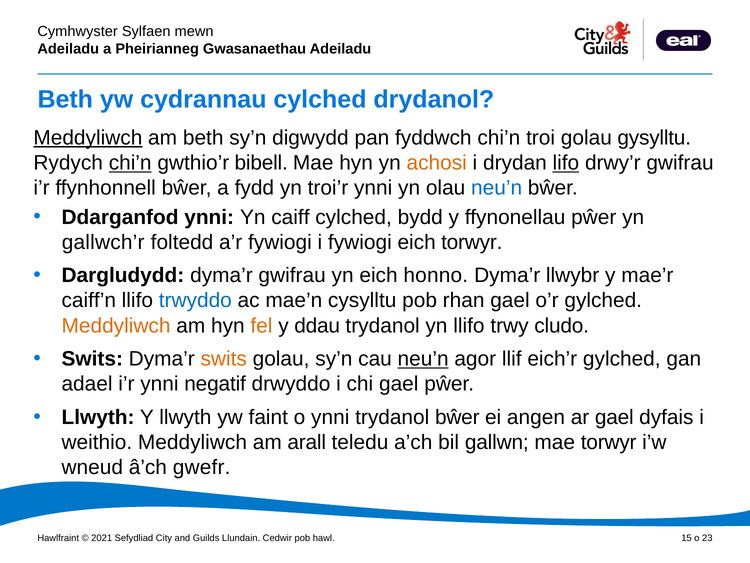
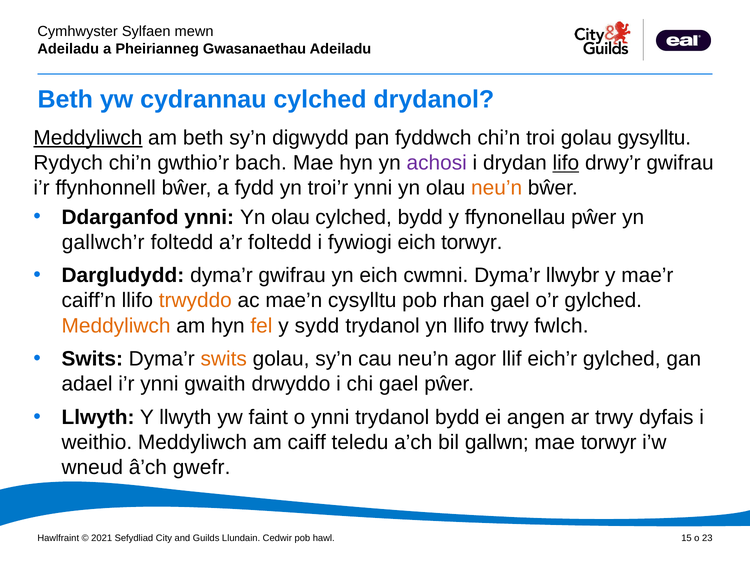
chi’n at (130, 163) underline: present -> none
bibell: bibell -> bach
achosi colour: orange -> purple
neu’n at (497, 188) colour: blue -> orange
caiff at (290, 217): caiff -> olau
a’r fywiogi: fywiogi -> foltedd
honno: honno -> cwmni
trwyddo colour: blue -> orange
ddau: ddau -> sydd
cludo: cludo -> fwlch
neu’n at (423, 359) underline: present -> none
negatif: negatif -> gwaith
trydanol bŵer: bŵer -> bydd
ar gael: gael -> trwy
arall: arall -> caiff
